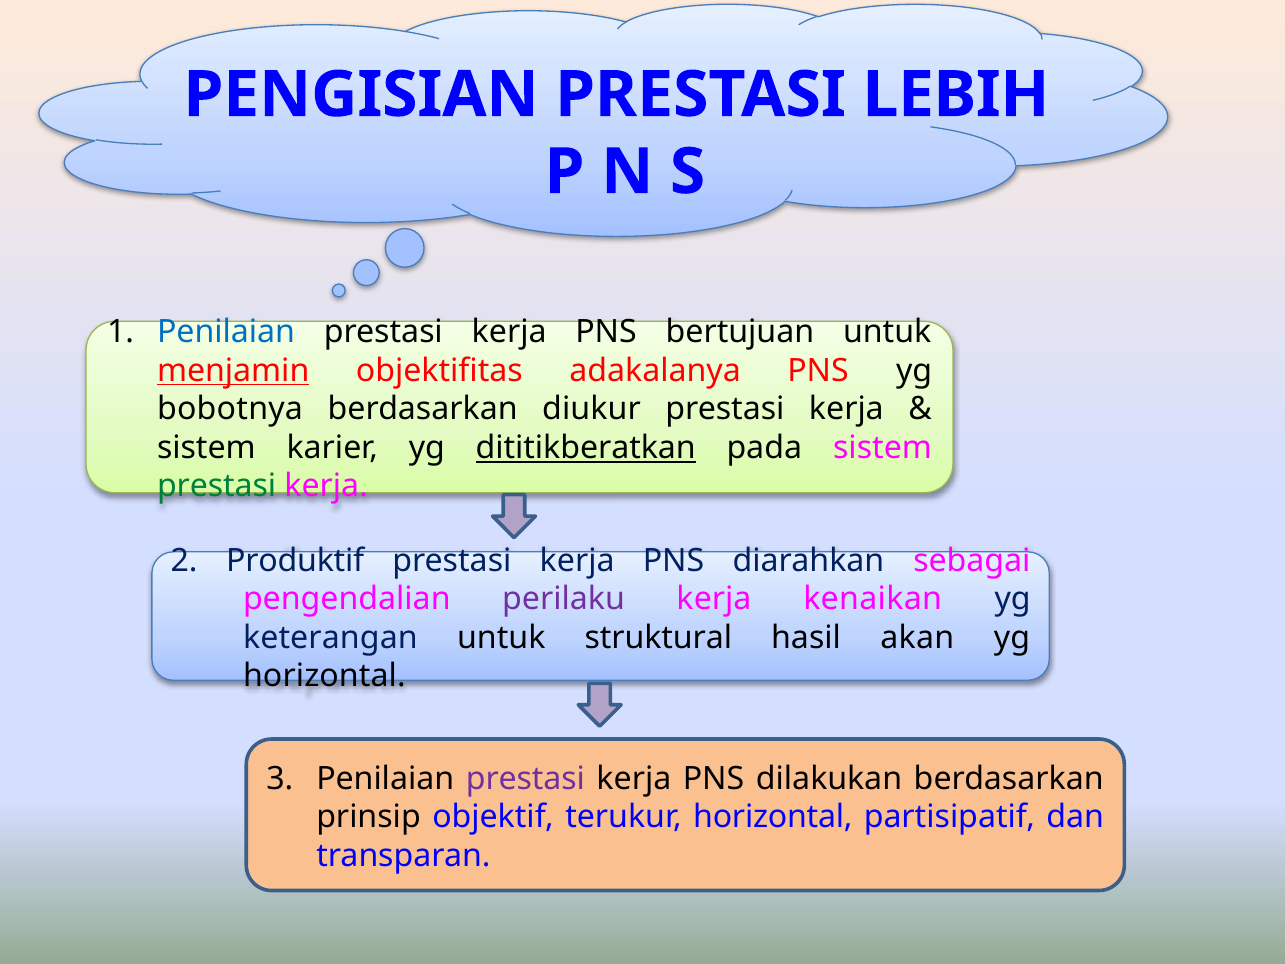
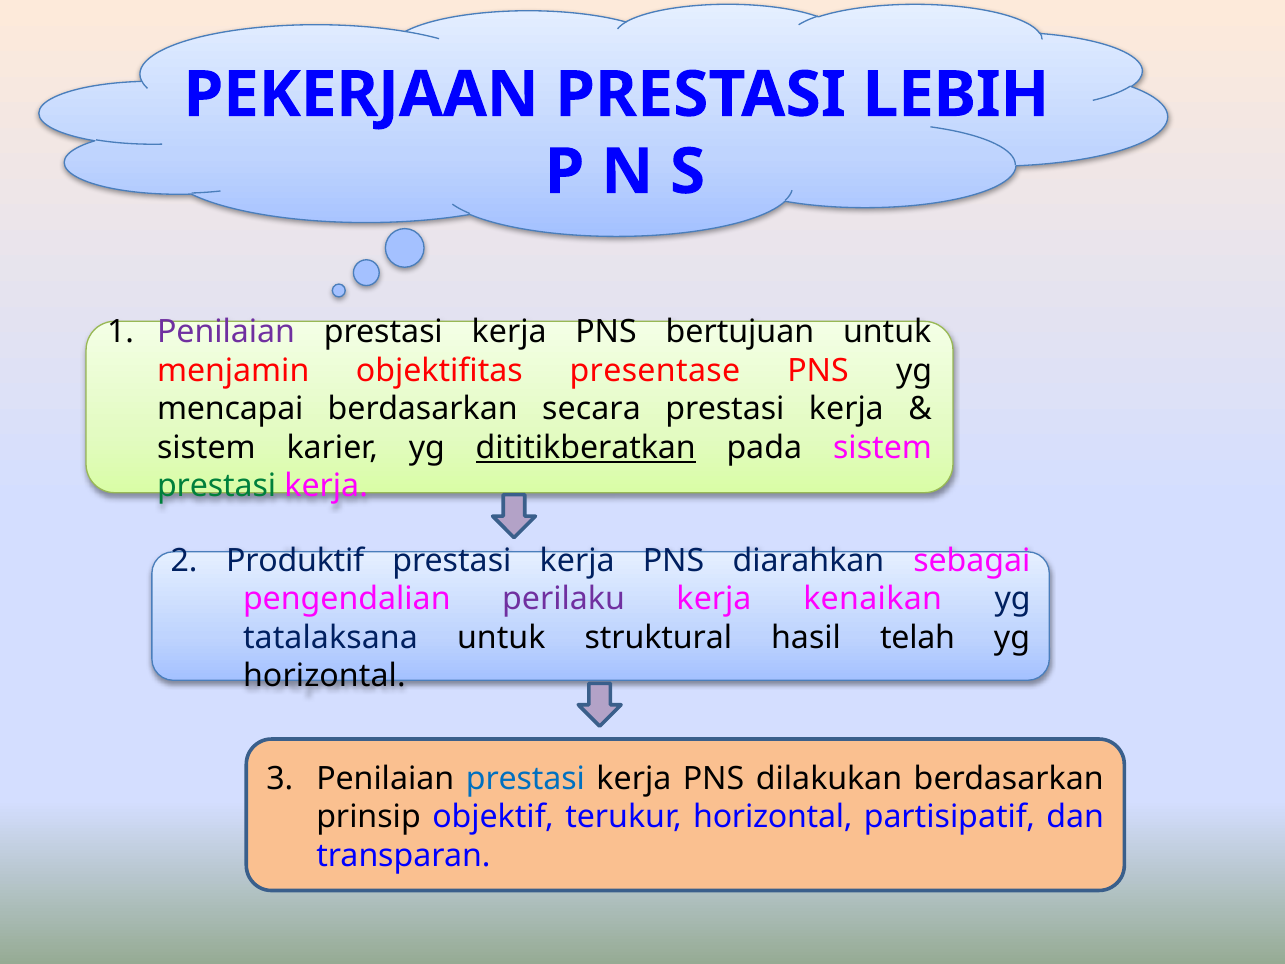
PENGISIAN: PENGISIAN -> PEKERJAAN
Penilaian at (226, 332) colour: blue -> purple
menjamin underline: present -> none
adakalanya: adakalanya -> presentase
bobotnya: bobotnya -> mencapai
diukur: diukur -> secara
keterangan: keterangan -> tatalaksana
akan: akan -> telah
prestasi at (525, 778) colour: purple -> blue
